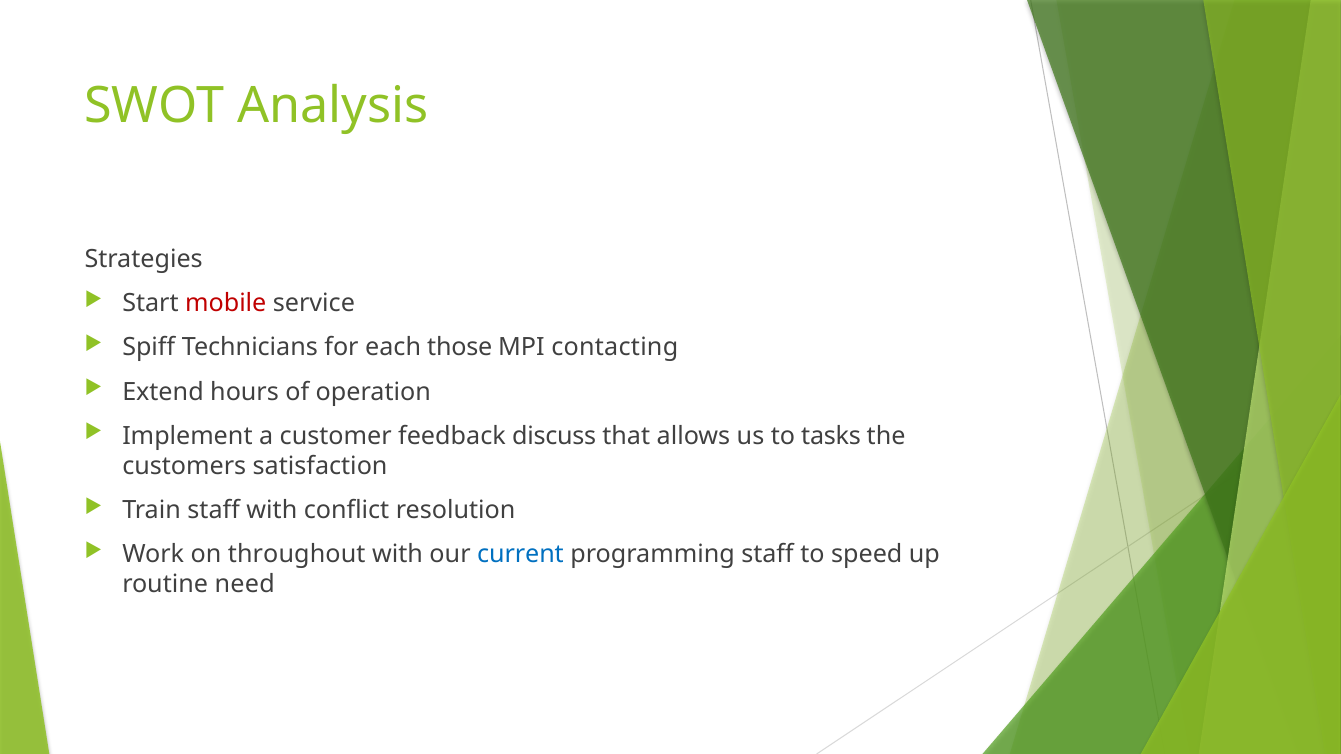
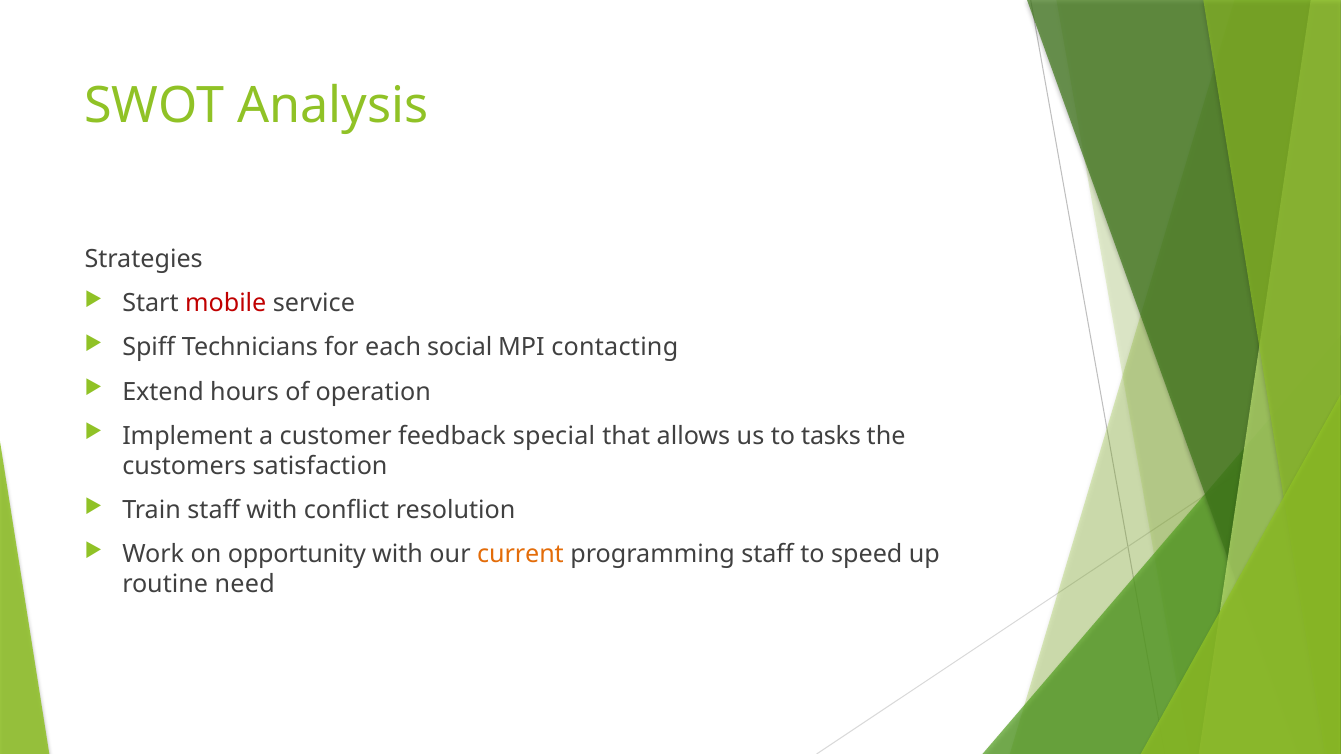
those: those -> social
discuss: discuss -> special
throughout: throughout -> opportunity
current colour: blue -> orange
